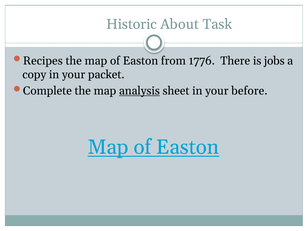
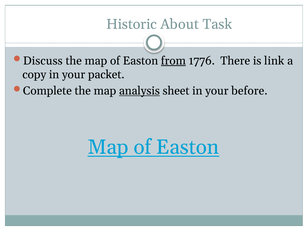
Recipes: Recipes -> Discuss
from underline: none -> present
jobs: jobs -> link
